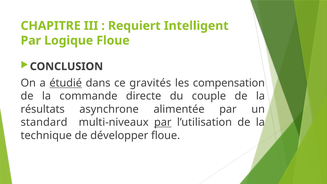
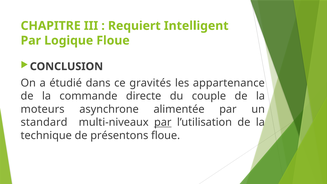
étudié underline: present -> none
compensation: compensation -> appartenance
résultats: résultats -> moteurs
développer: développer -> présentons
